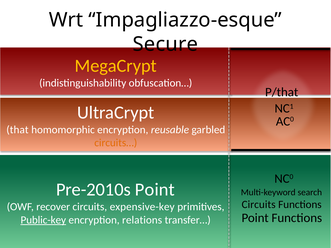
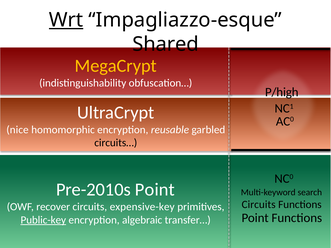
Wrt underline: none -> present
Secure: Secure -> Shared
P/that: P/that -> P/high
that: that -> nice
circuits… colour: orange -> black
relations: relations -> algebraic
